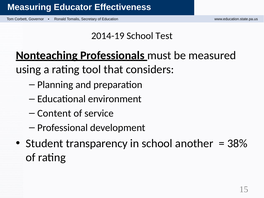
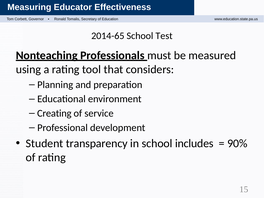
2014-19: 2014-19 -> 2014-65
Content: Content -> Creating
another: another -> includes
38%: 38% -> 90%
